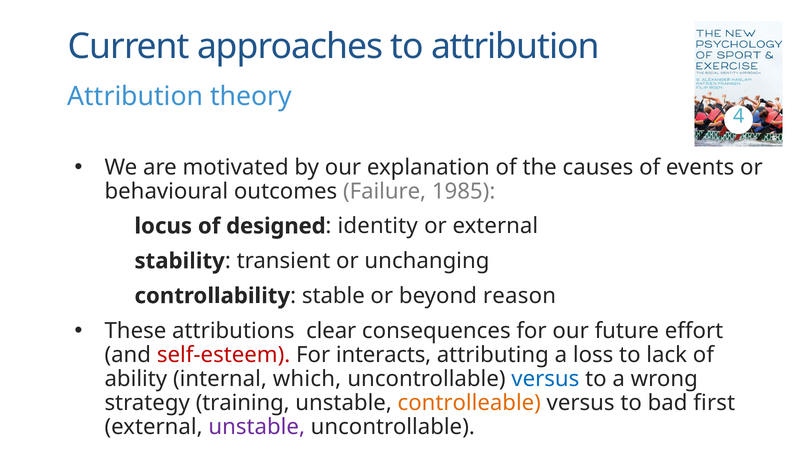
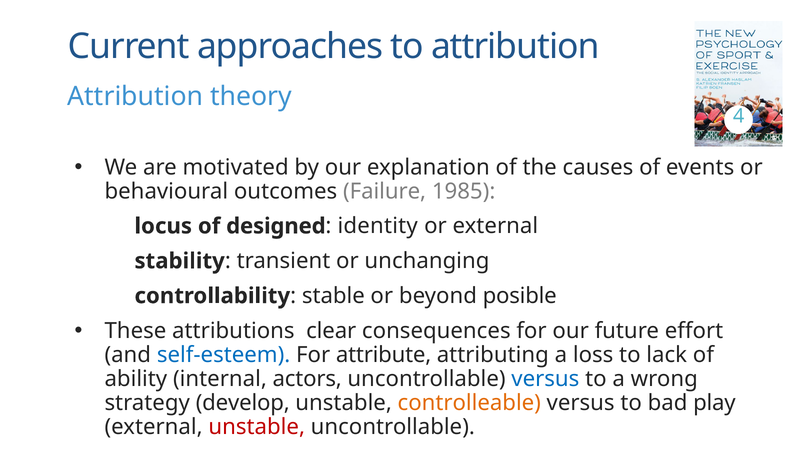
reason: reason -> posible
self-esteem colour: red -> blue
interacts: interacts -> attribute
which: which -> actors
training: training -> develop
first: first -> play
unstable at (257, 426) colour: purple -> red
